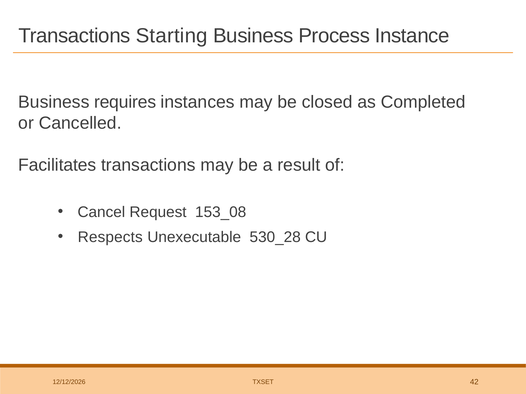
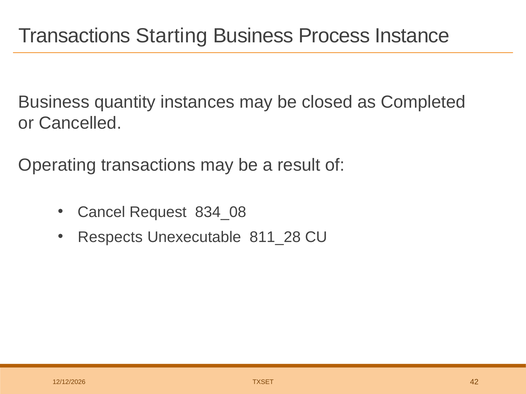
requires: requires -> quantity
Facilitates: Facilitates -> Operating
153_08: 153_08 -> 834_08
530_28: 530_28 -> 811_28
